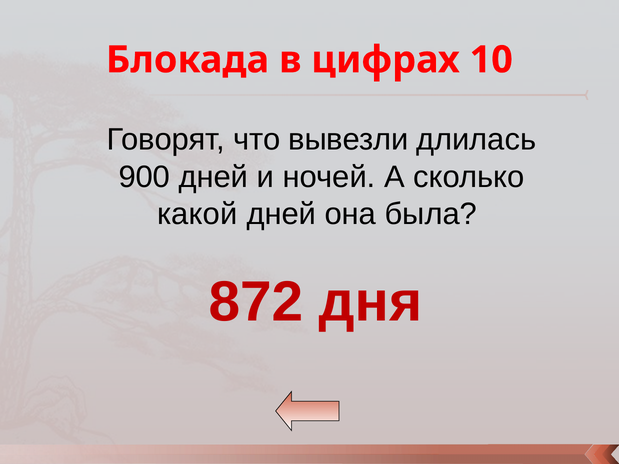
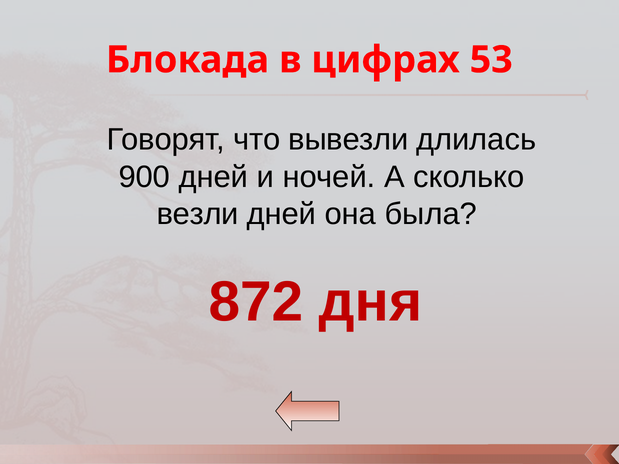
10: 10 -> 53
какой: какой -> везли
